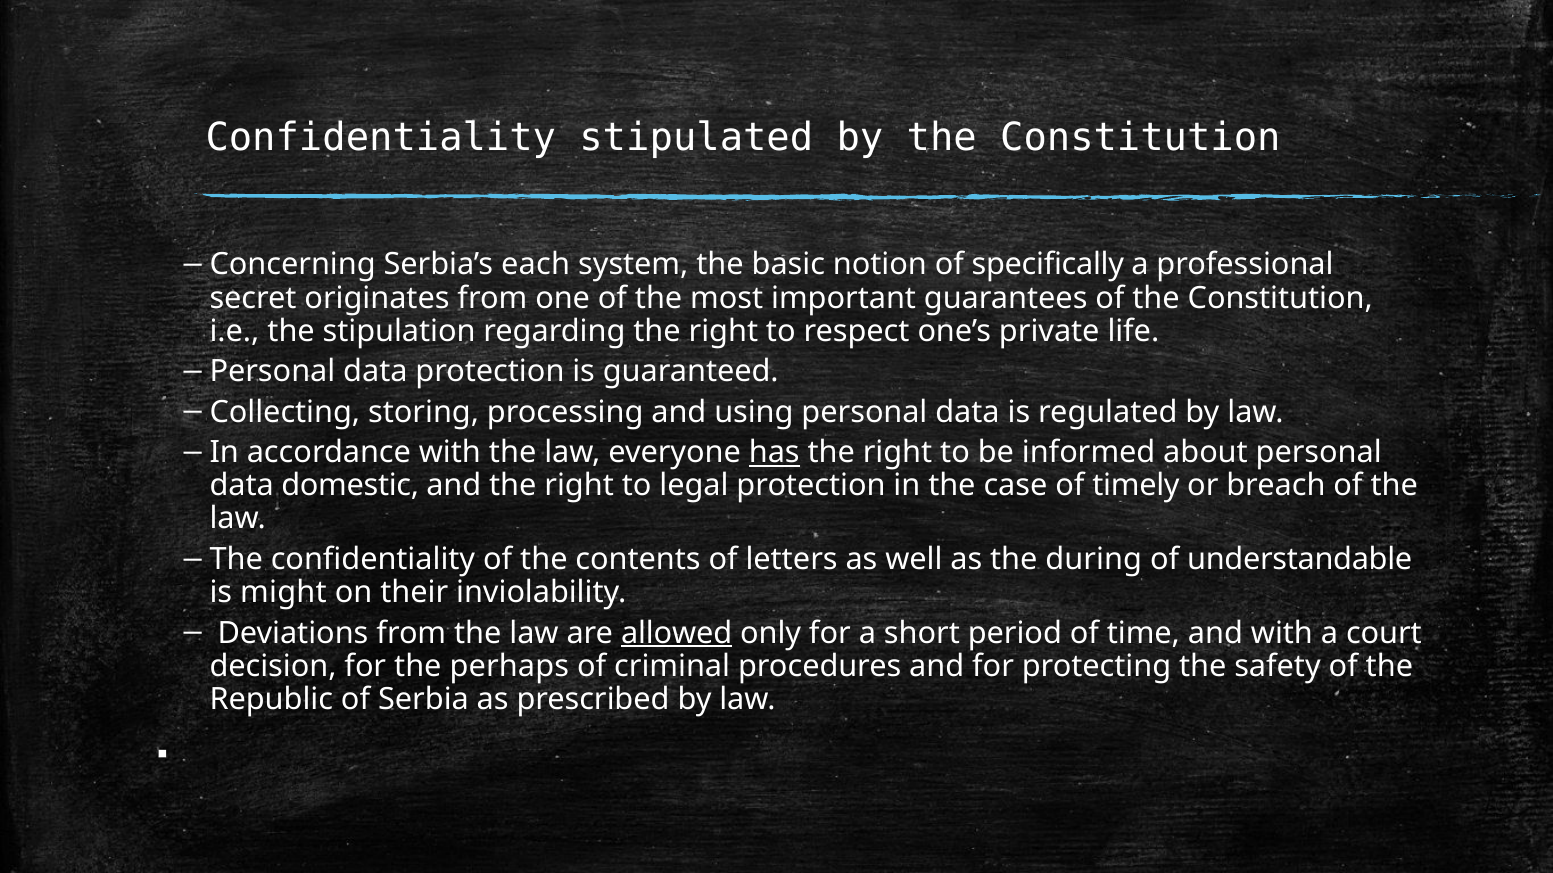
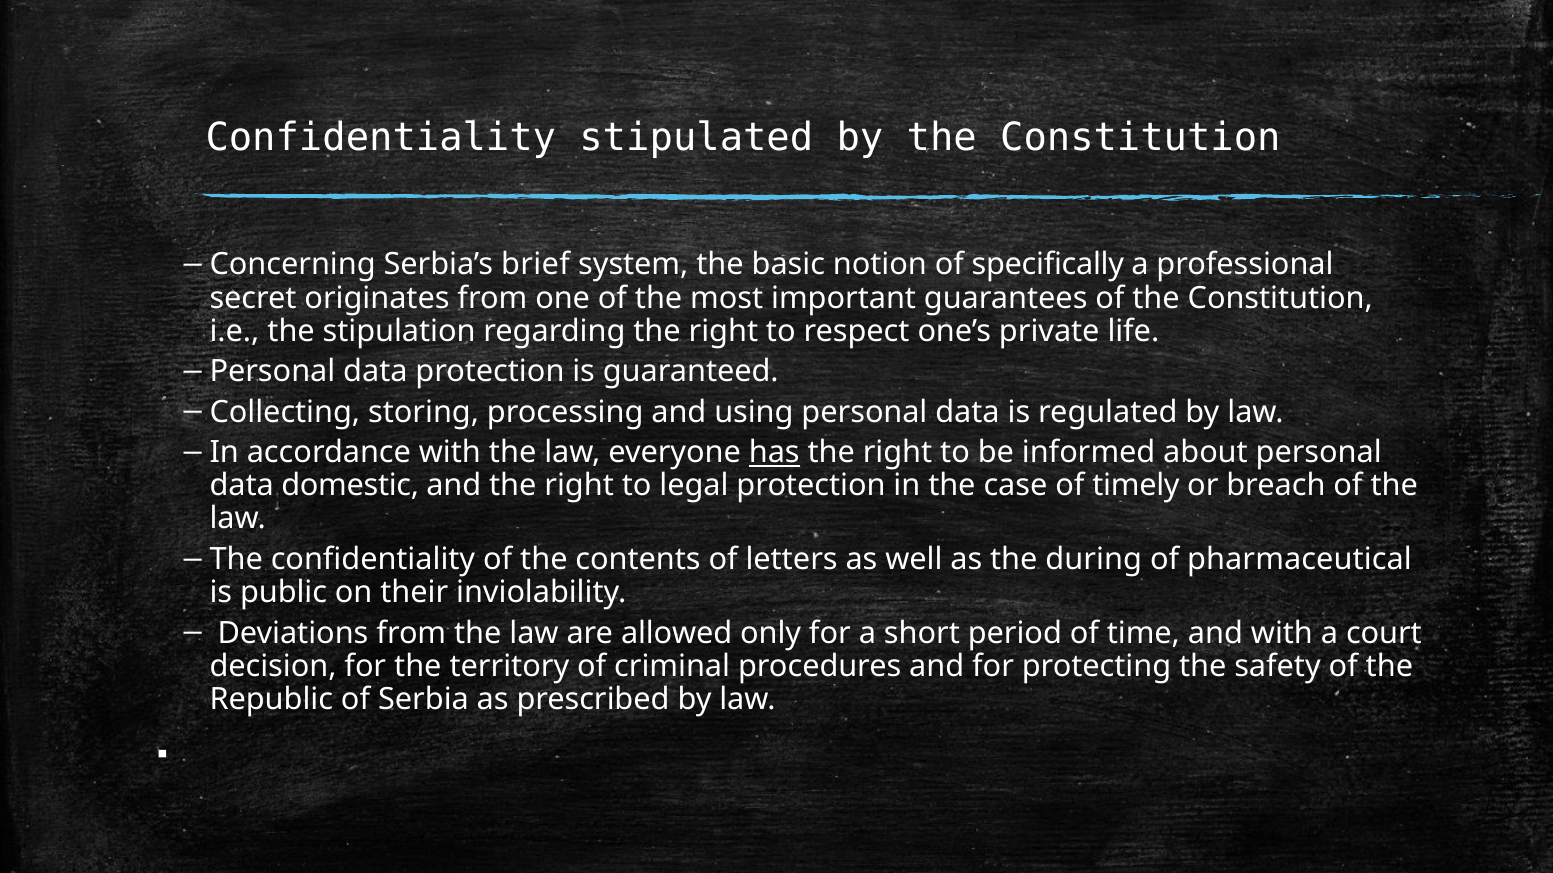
each: each -> brief
understandable: understandable -> pharmaceutical
might: might -> public
allowed underline: present -> none
perhaps: perhaps -> territory
